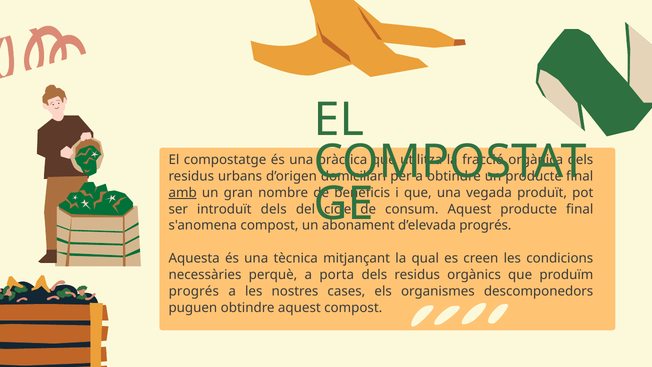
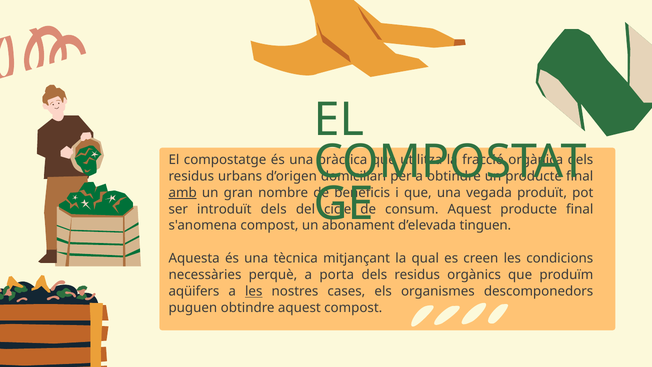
d’elevada progrés: progrés -> tinguen
progrés at (194, 291): progrés -> aqüifers
les at (254, 291) underline: none -> present
